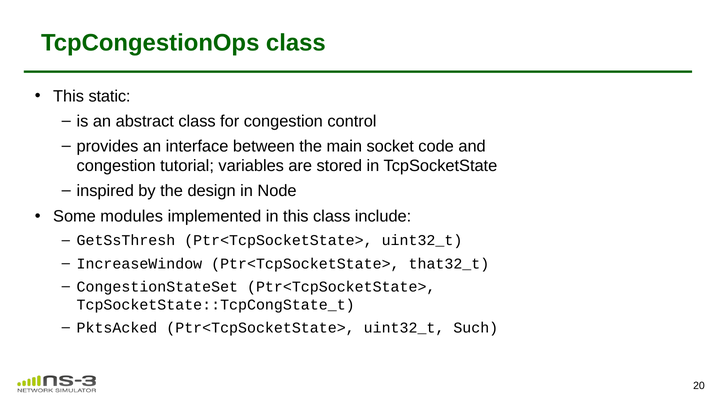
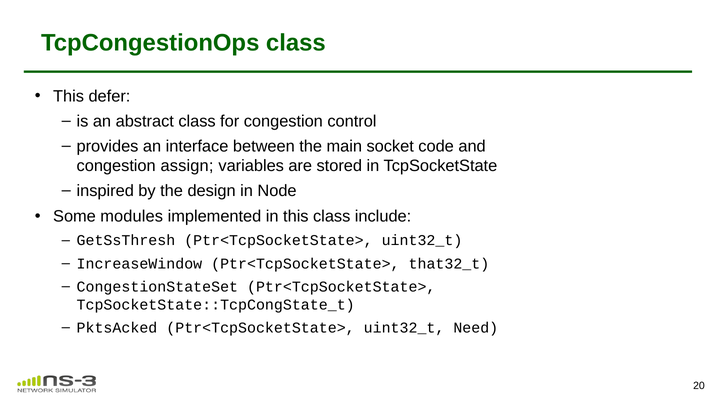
static: static -> defer
tutorial: tutorial -> assign
Such: Such -> Need
